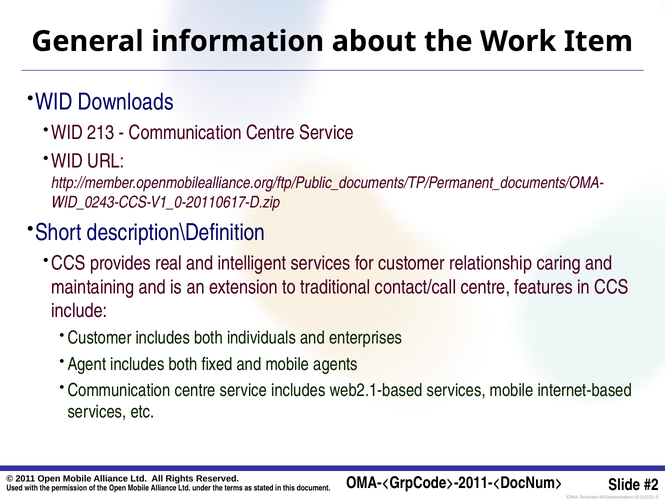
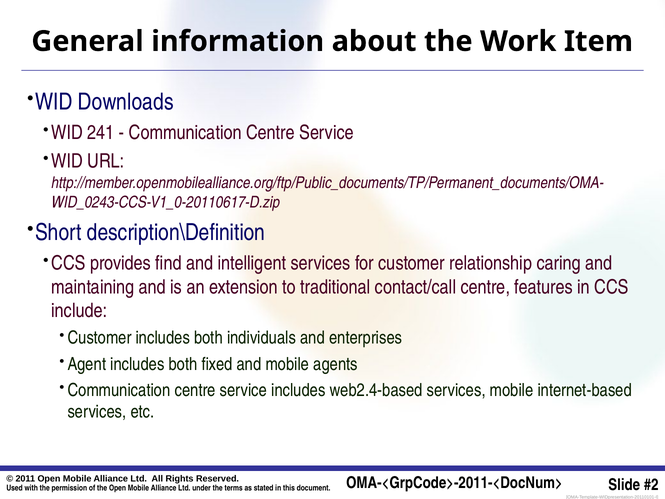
213: 213 -> 241
real: real -> find
web2.1-based: web2.1-based -> web2.4-based
